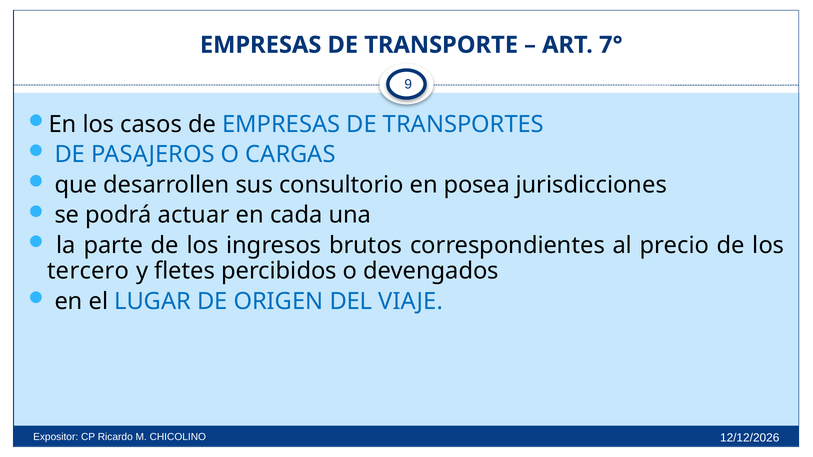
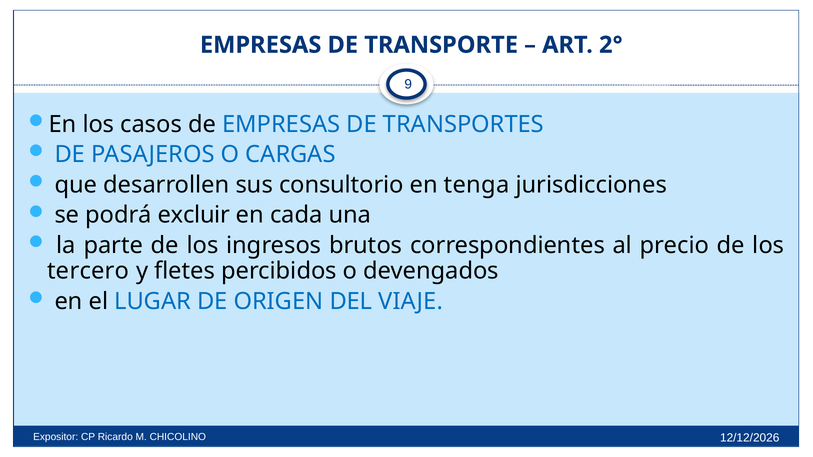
7°: 7° -> 2°
posea: posea -> tenga
actuar: actuar -> excluir
